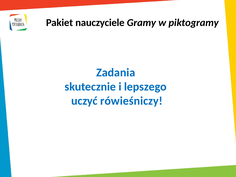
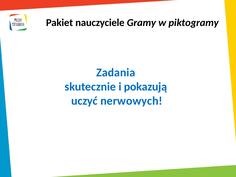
lepszego: lepszego -> pokazują
rówieśniczy: rówieśniczy -> nerwowych
